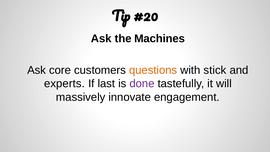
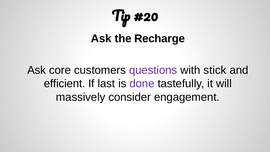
Machines: Machines -> Recharge
questions colour: orange -> purple
experts: experts -> efficient
innovate: innovate -> consider
